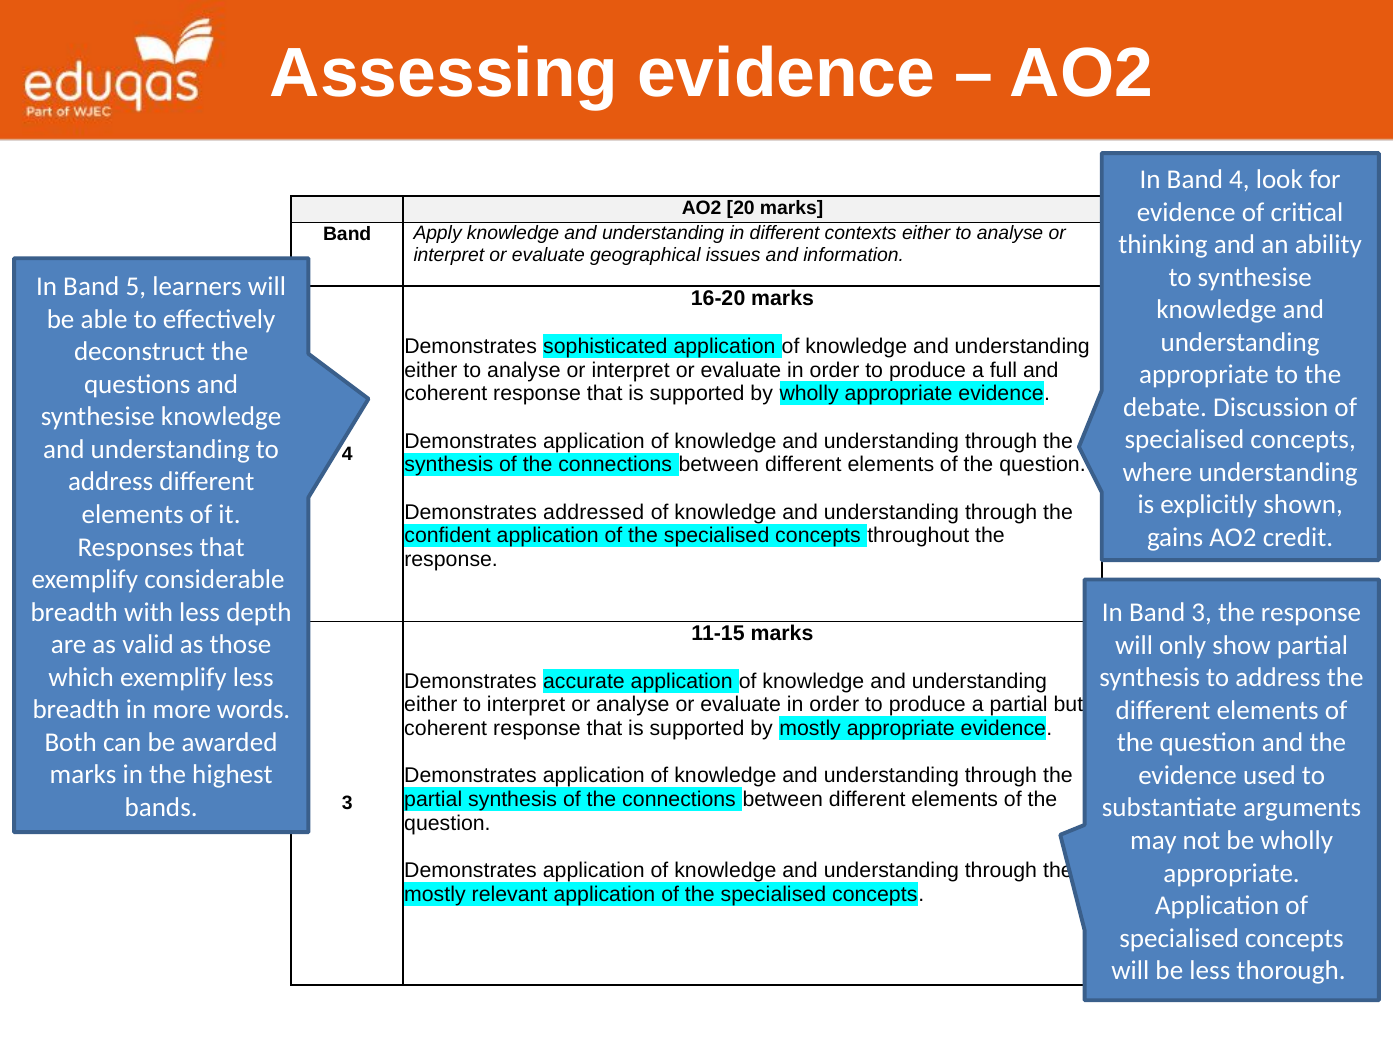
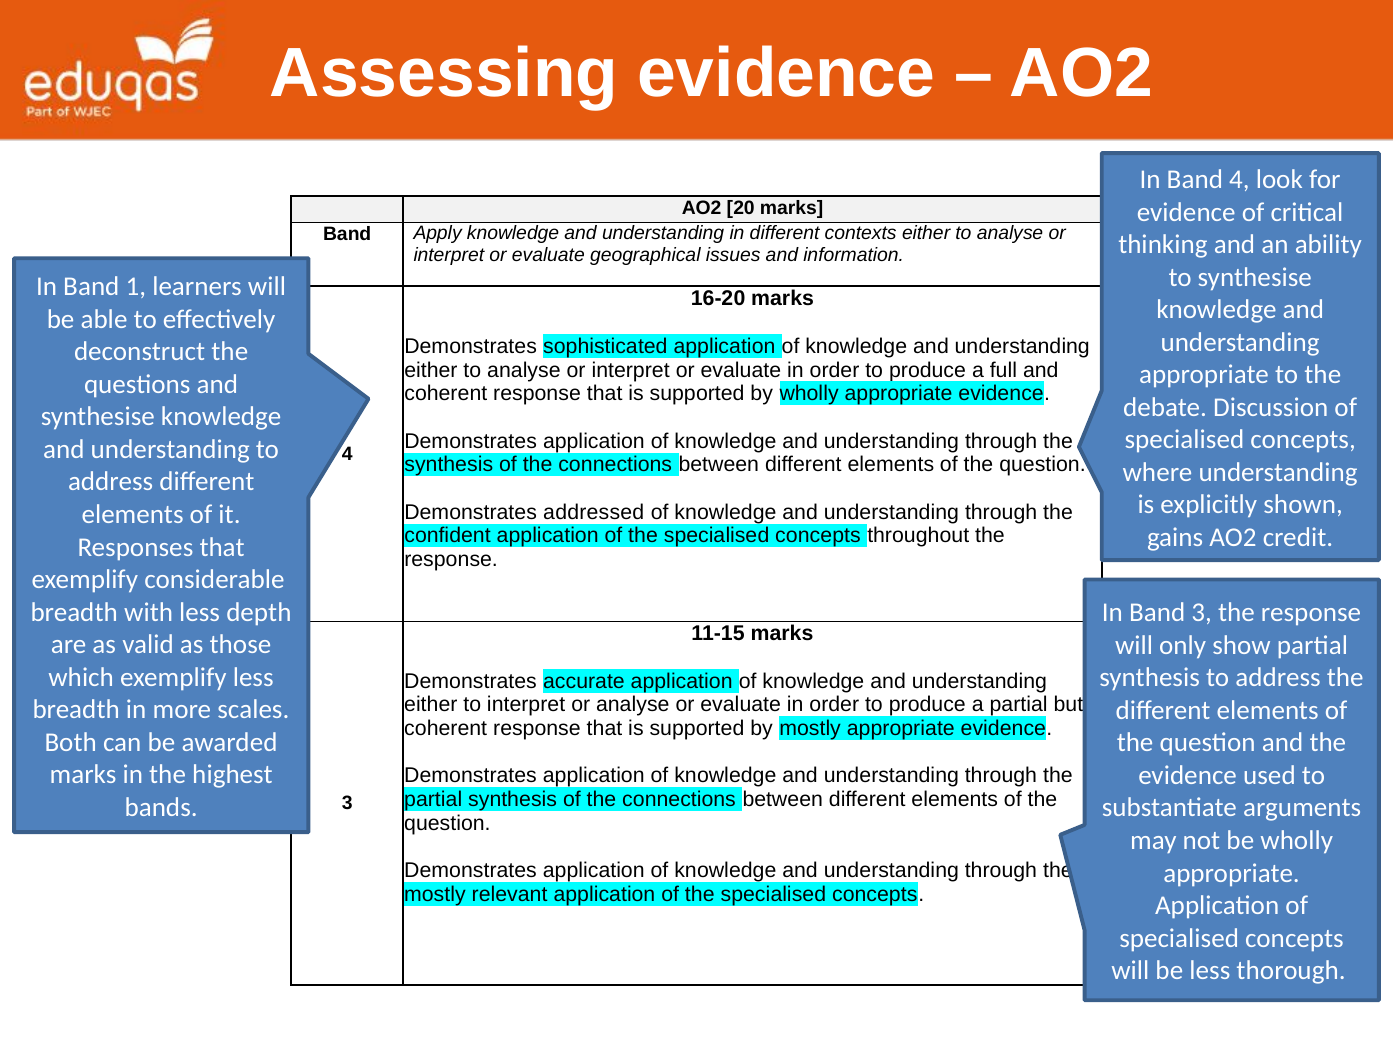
5: 5 -> 1
words: words -> scales
